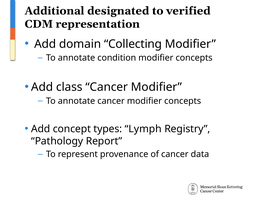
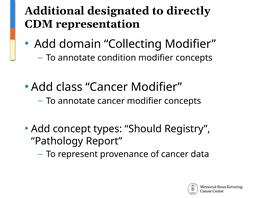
verified: verified -> directly
Lymph: Lymph -> Should
